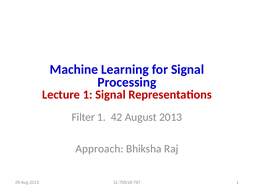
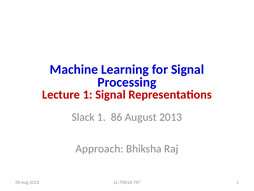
Filter: Filter -> Slack
42: 42 -> 86
